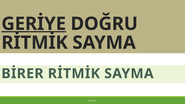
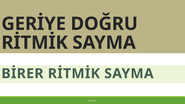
GERİYE underline: present -> none
